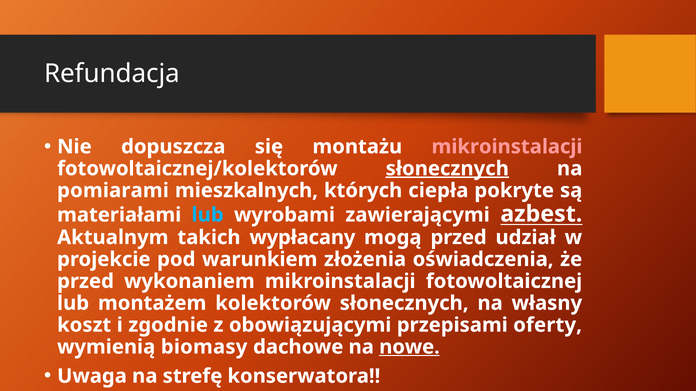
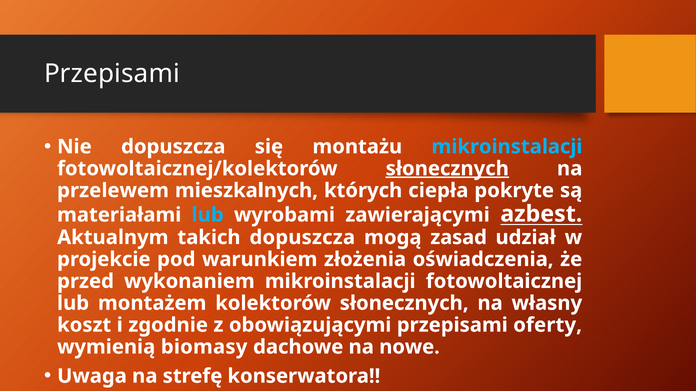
Refundacja at (112, 74): Refundacja -> Przepisami
mikroinstalacji at (507, 147) colour: pink -> light blue
pomiarami: pomiarami -> przelewem
takich wypłacany: wypłacany -> dopuszcza
mogą przed: przed -> zasad
nowe underline: present -> none
